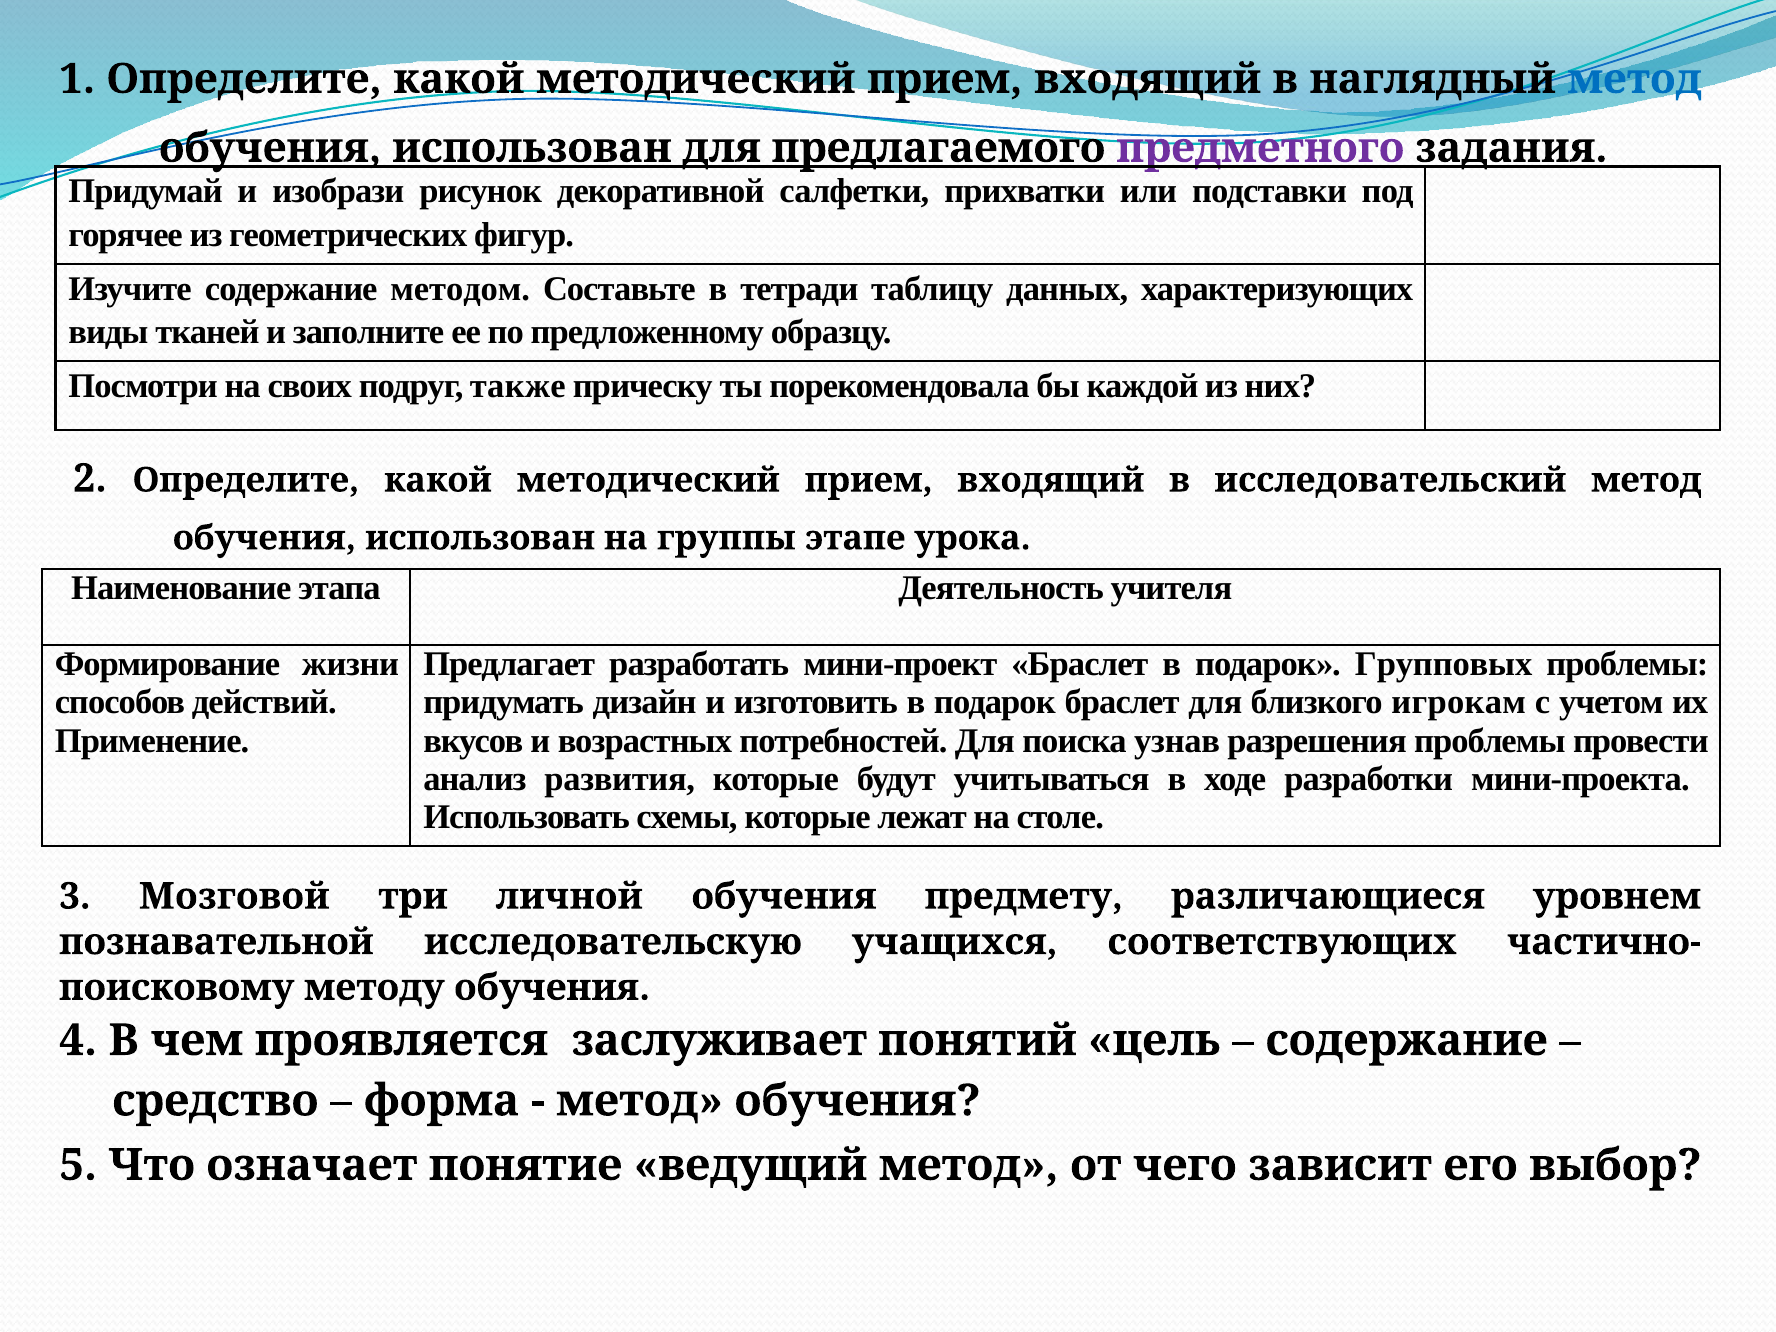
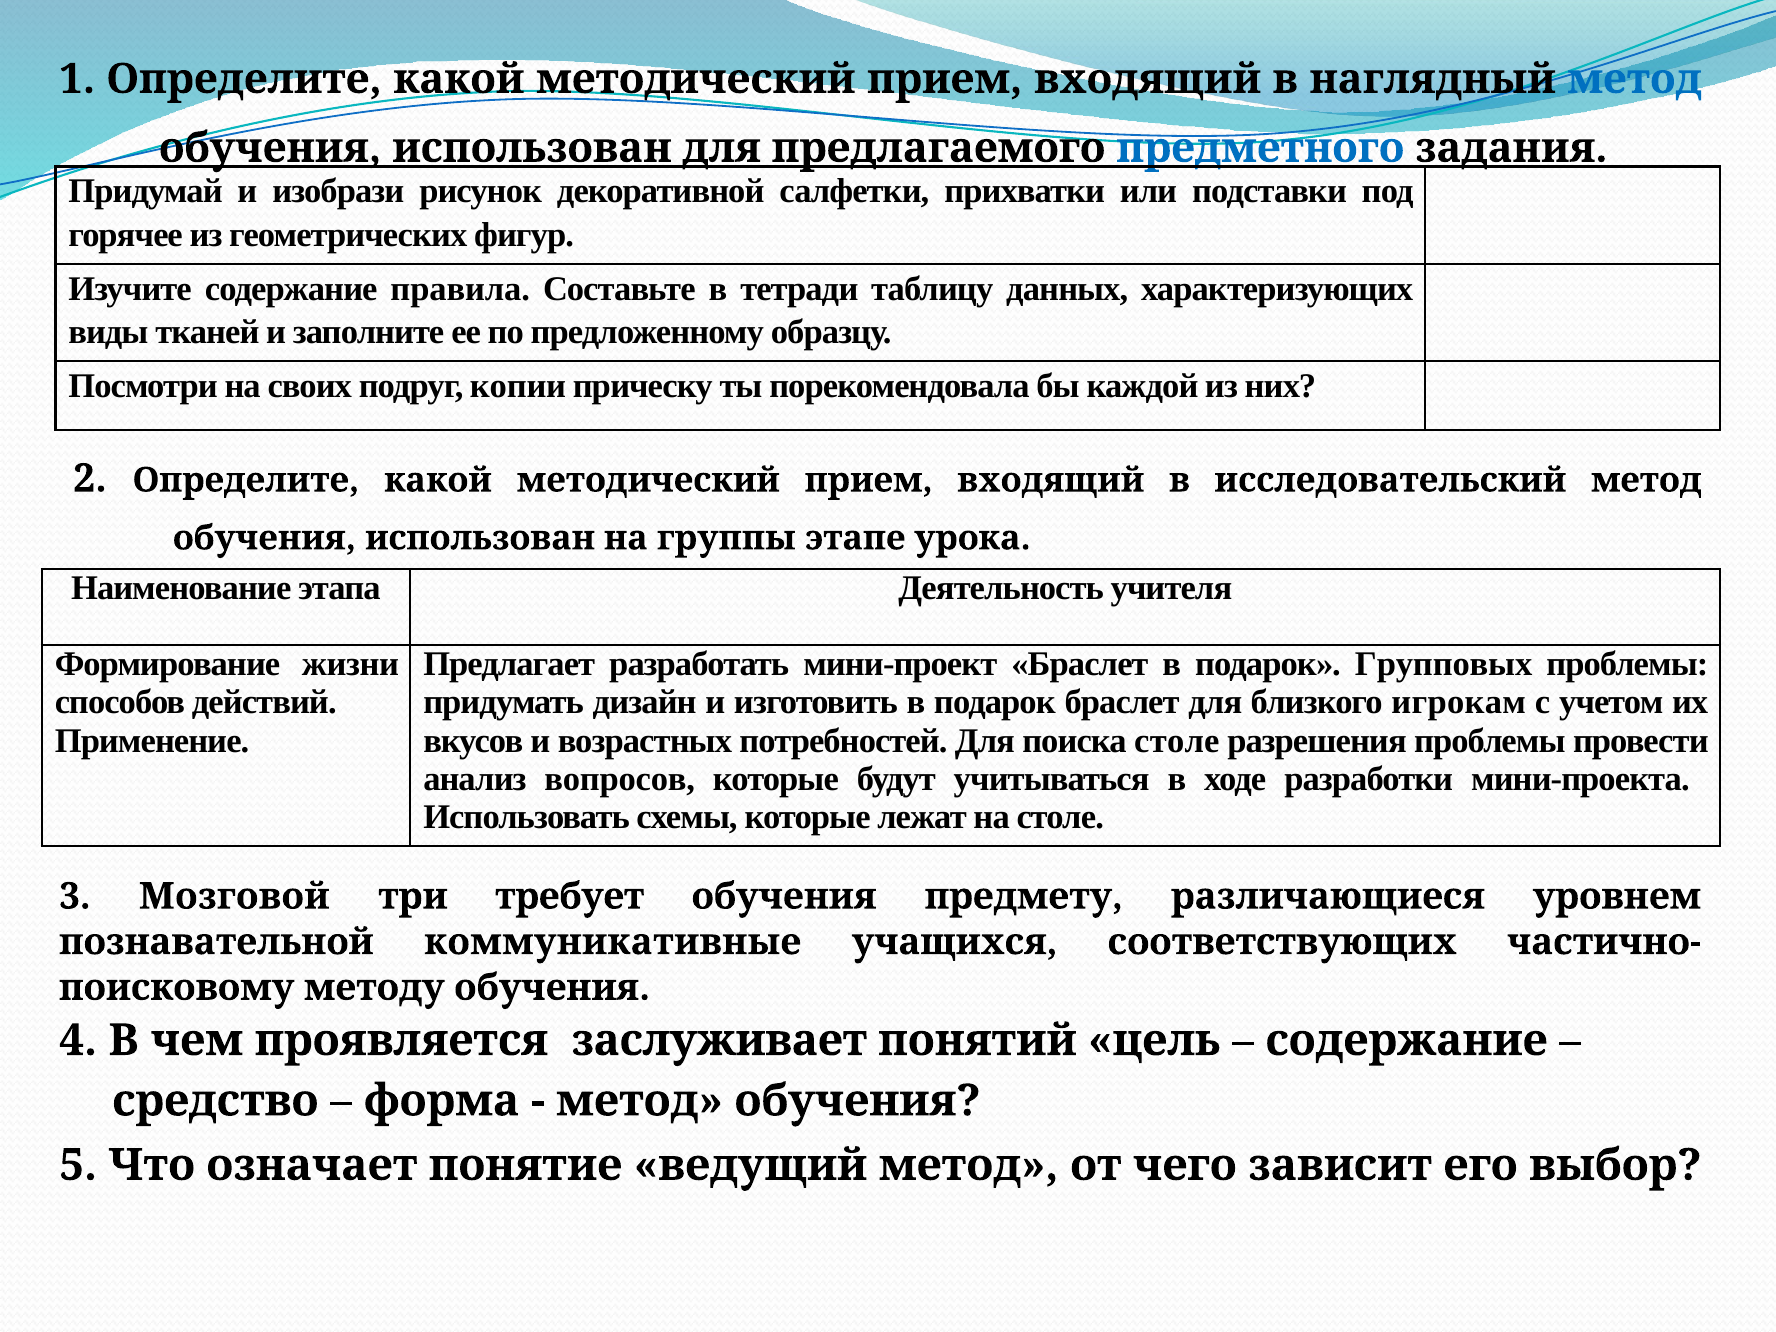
предметного colour: purple -> blue
методом: методом -> правила
также: также -> копии
поиска узнав: узнав -> столе
развития: развития -> вопросов
личной: личной -> требует
исследовательскую: исследовательскую -> коммуникативные
